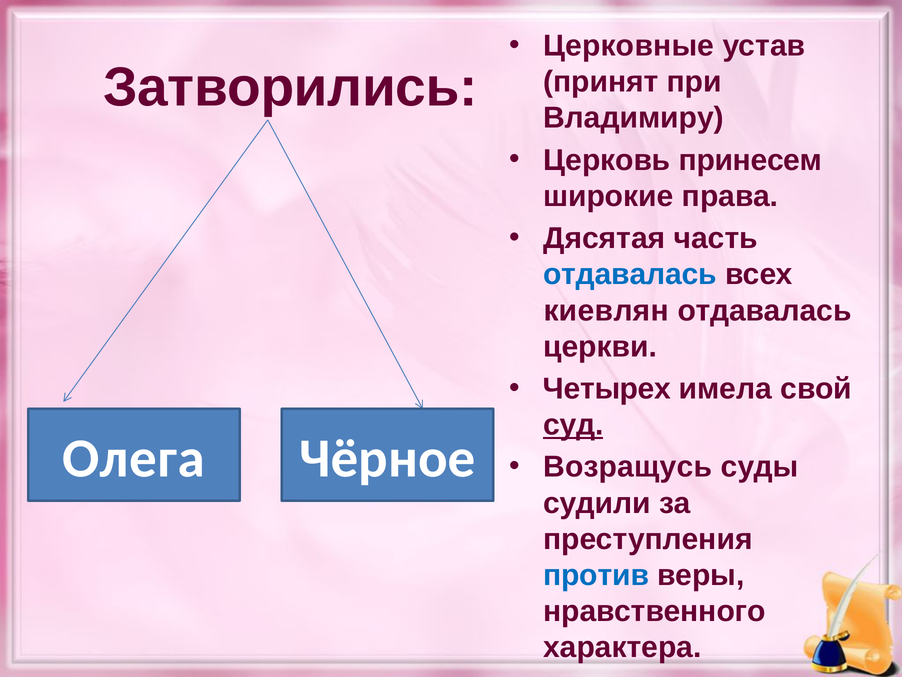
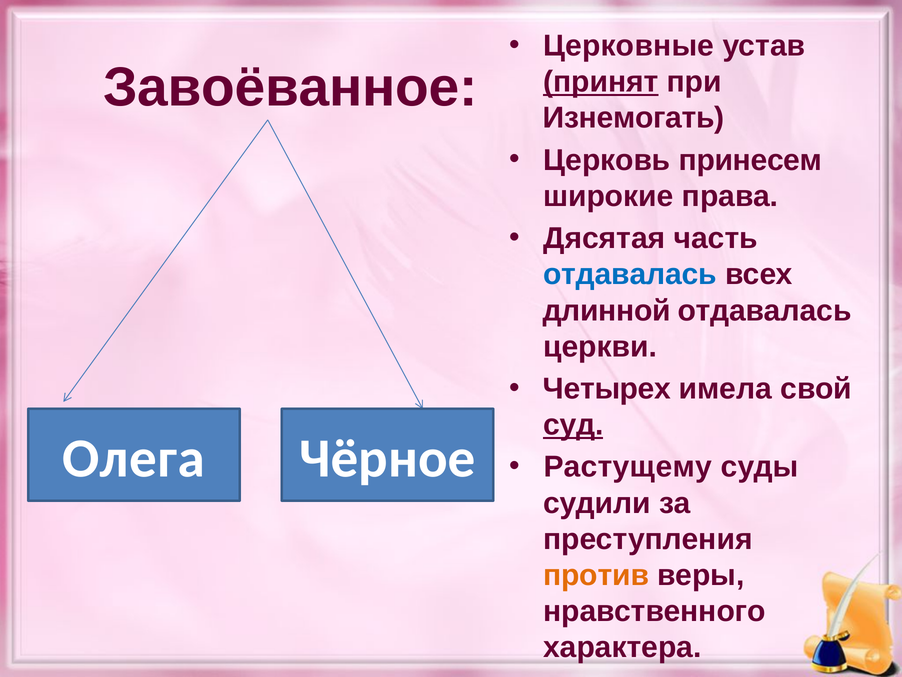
Затворились: Затворились -> Завоёванное
принят underline: none -> present
Владимиру: Владимиру -> Изнемогать
киевлян: киевлян -> длинной
Возращусь: Возращусь -> Растущему
против colour: blue -> orange
